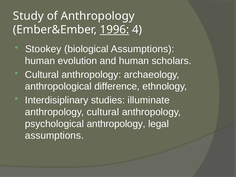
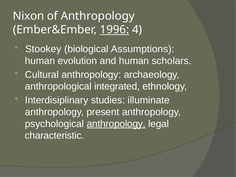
Study: Study -> Nixon
difference: difference -> integrated
anthropology cultural: cultural -> present
anthropology at (116, 124) underline: none -> present
assumptions at (54, 136): assumptions -> characteristic
